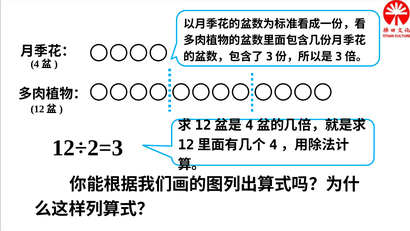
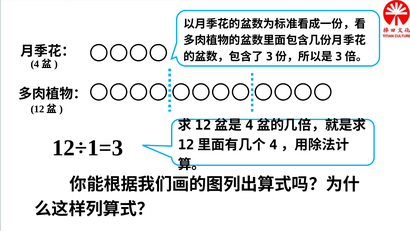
12÷2=3: 12÷2=3 -> 12÷1=3
